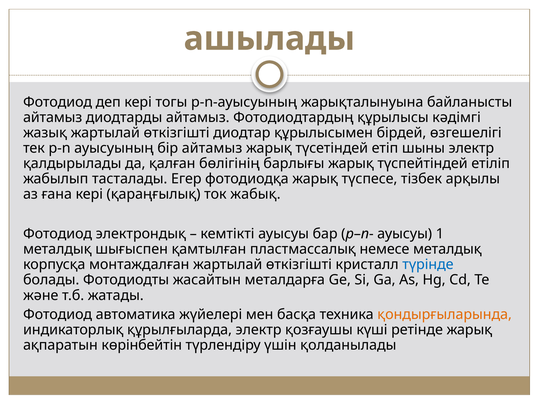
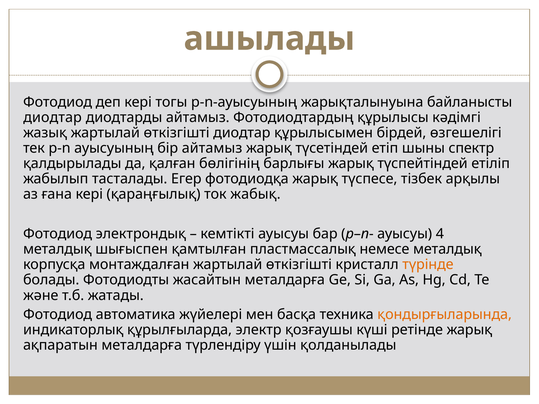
айтамыз at (53, 118): айтамыз -> диодтар
шыны электр: электр -> спектр
1: 1 -> 4
түрінде colour: blue -> orange
ақпаратын көрінбейтін: көрінбейтін -> металдарға
